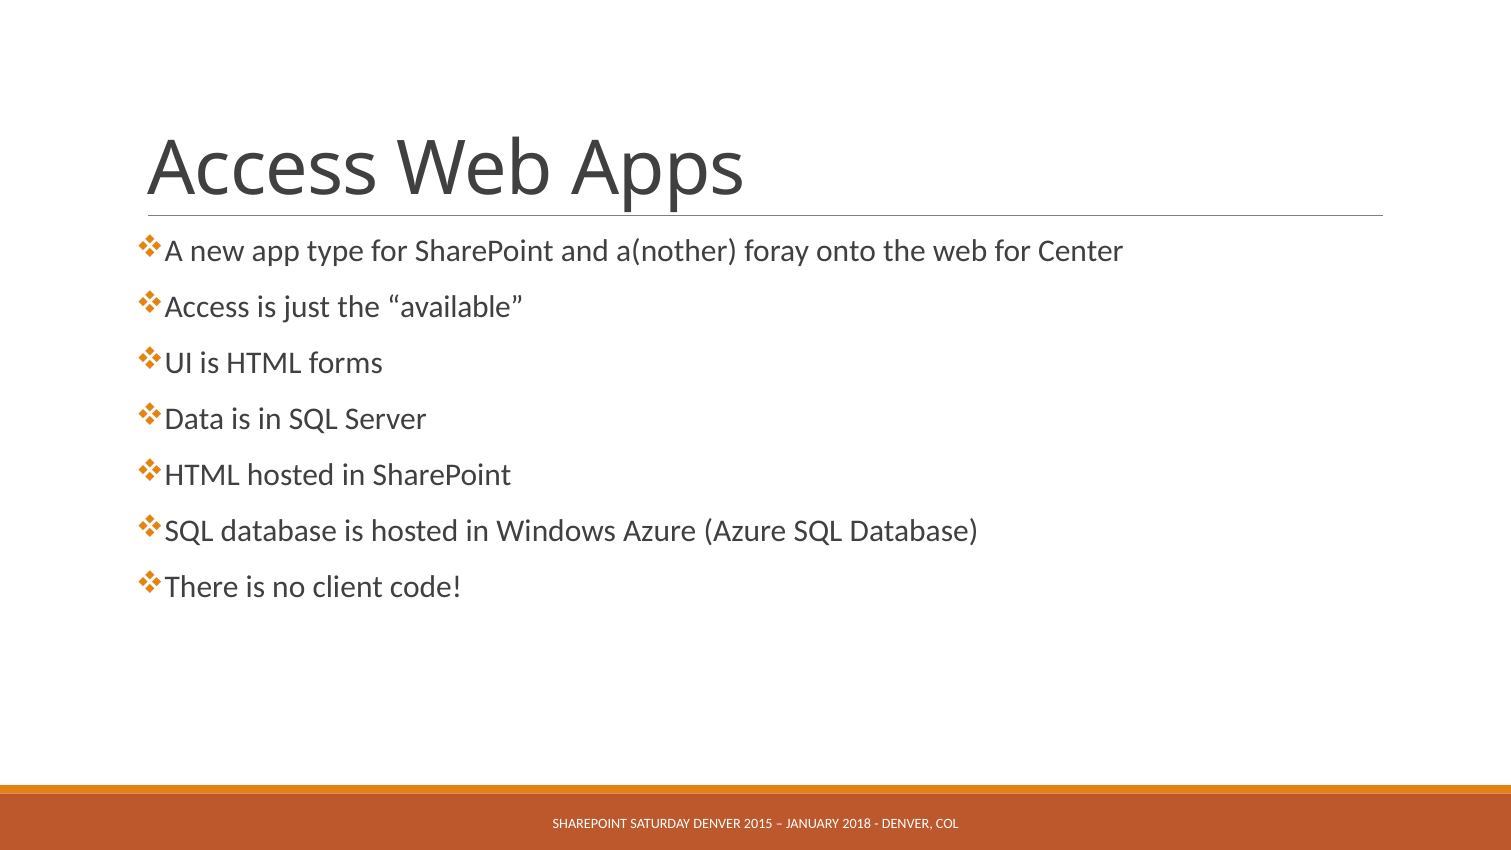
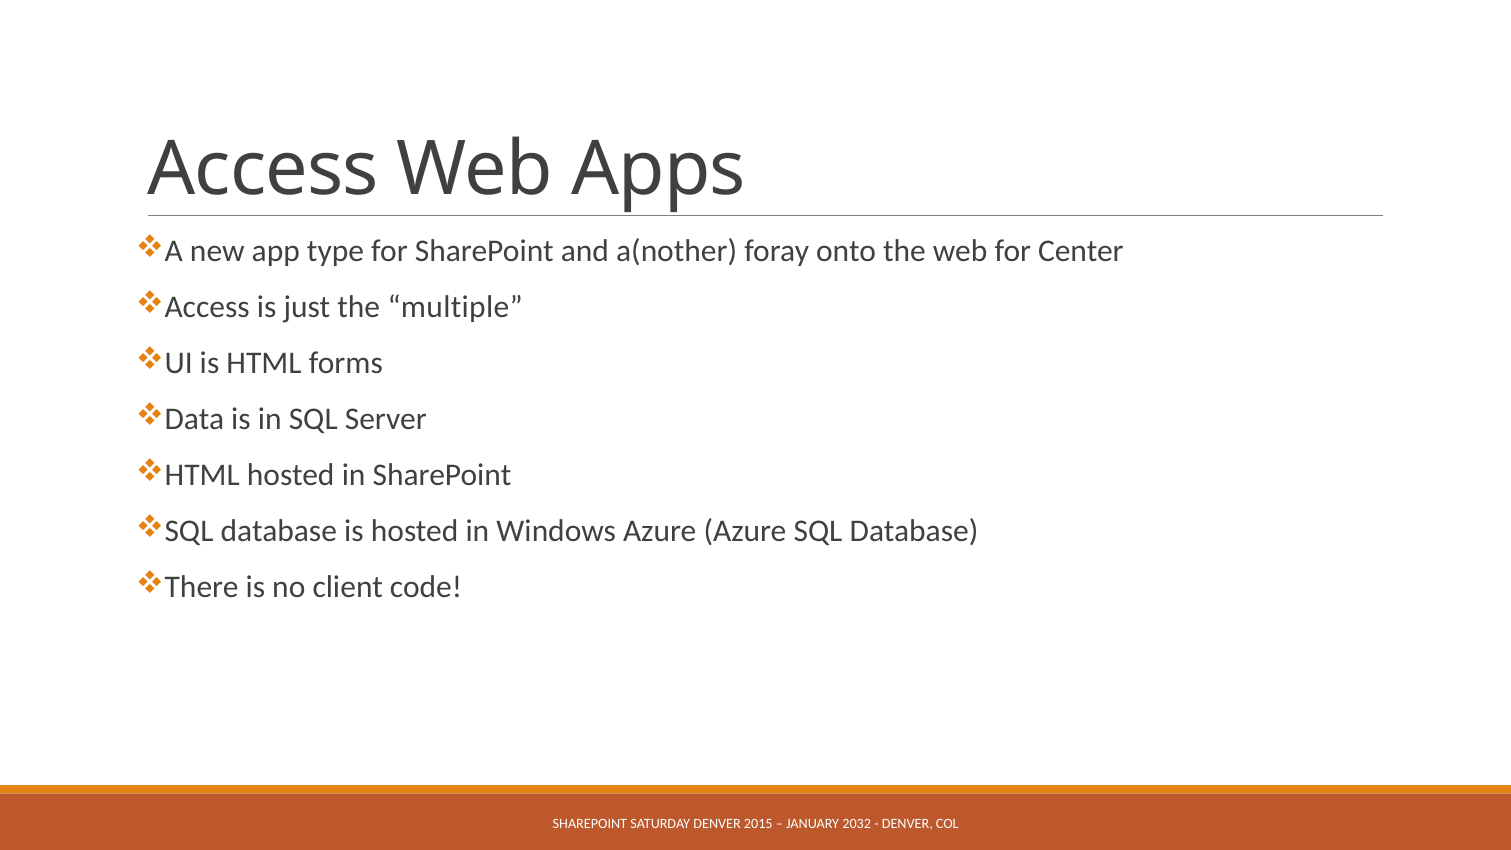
available: available -> multiple
2018: 2018 -> 2032
